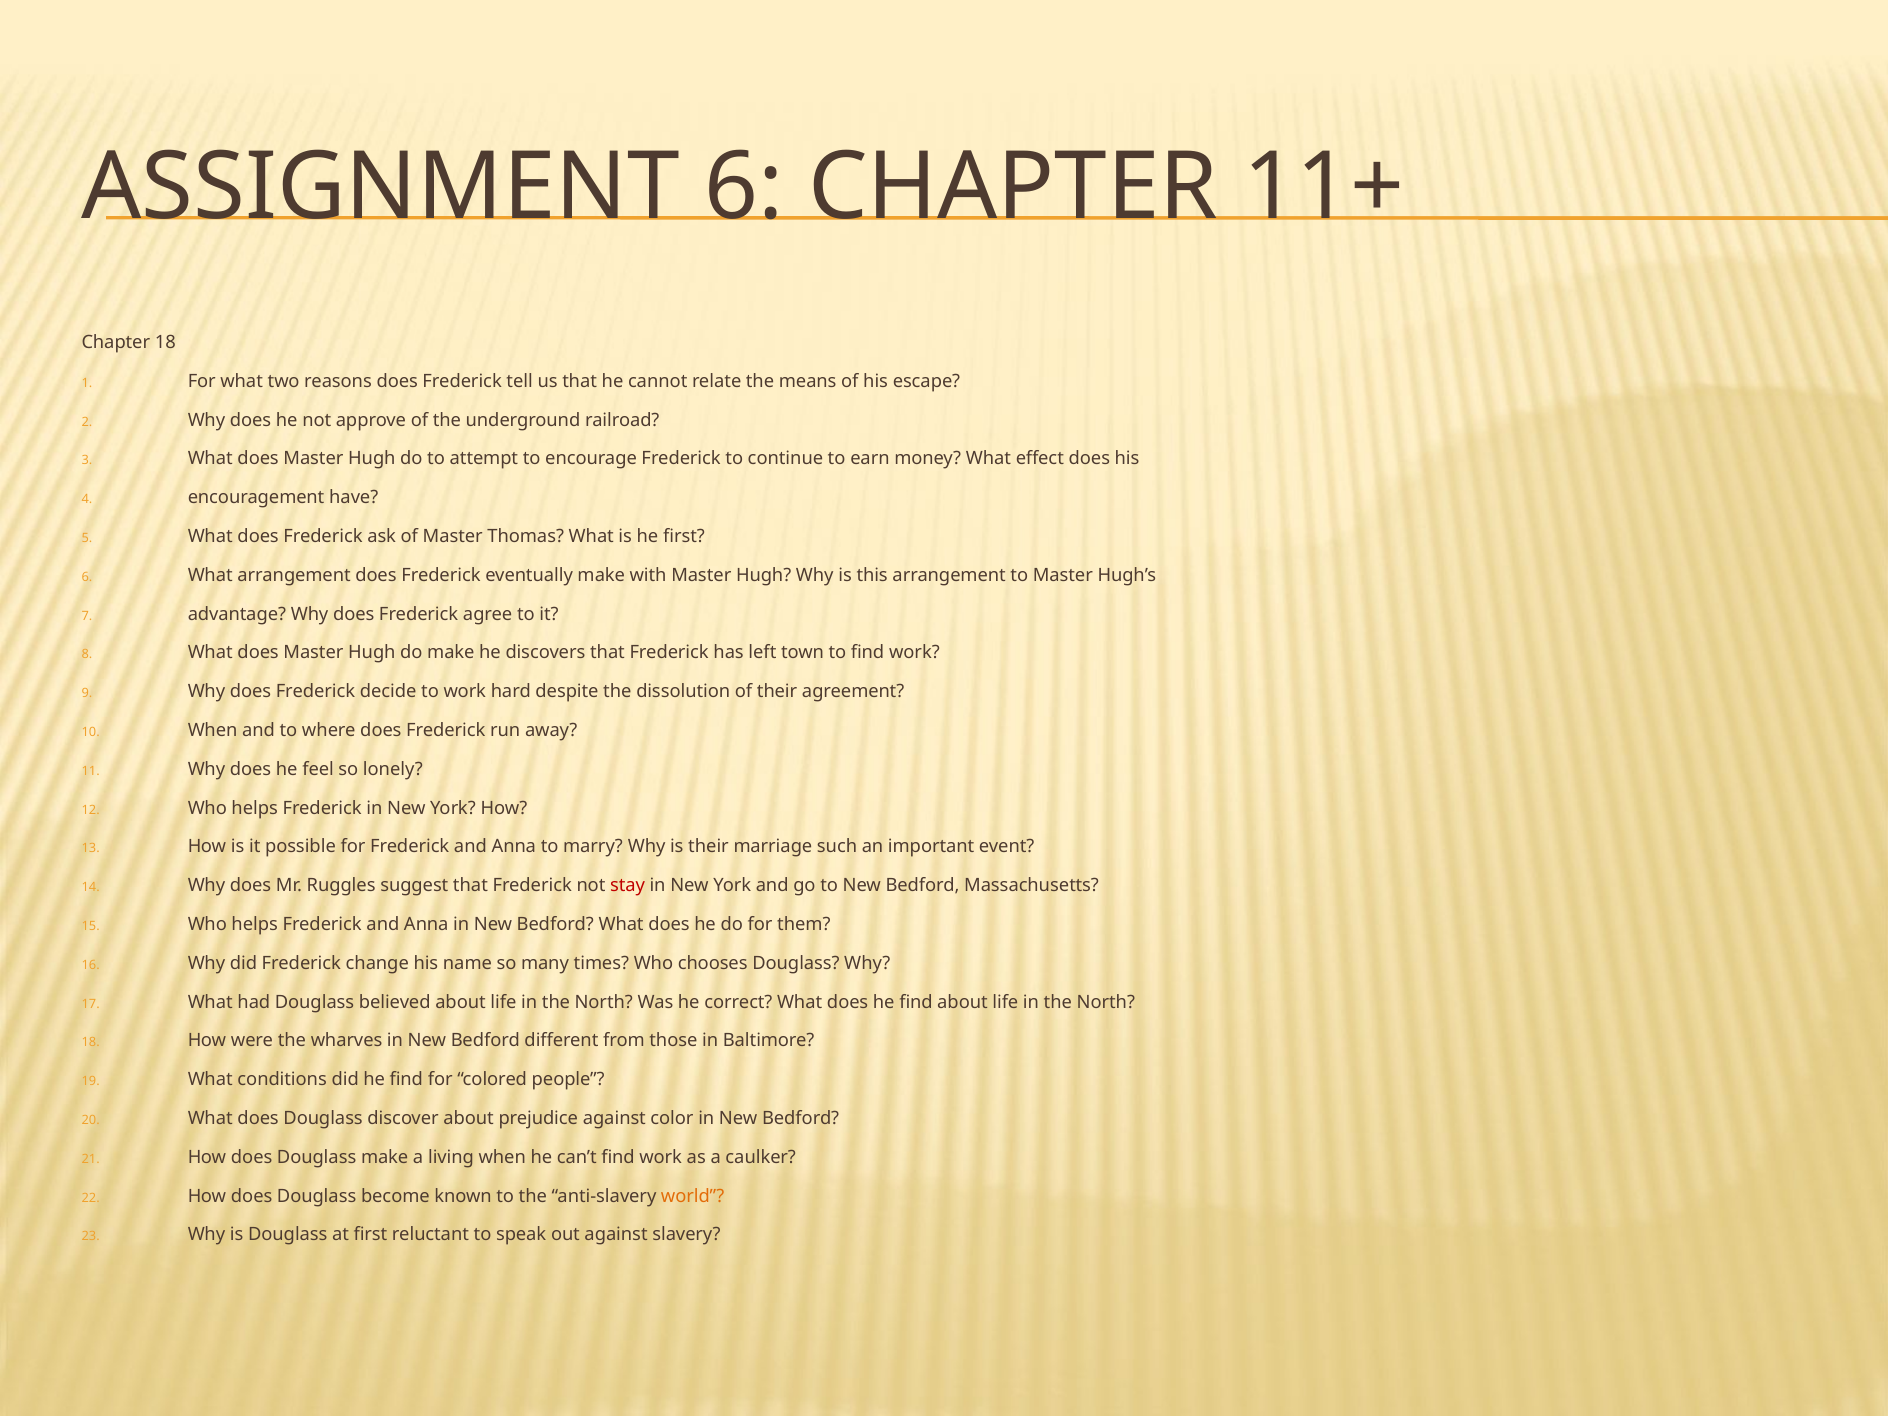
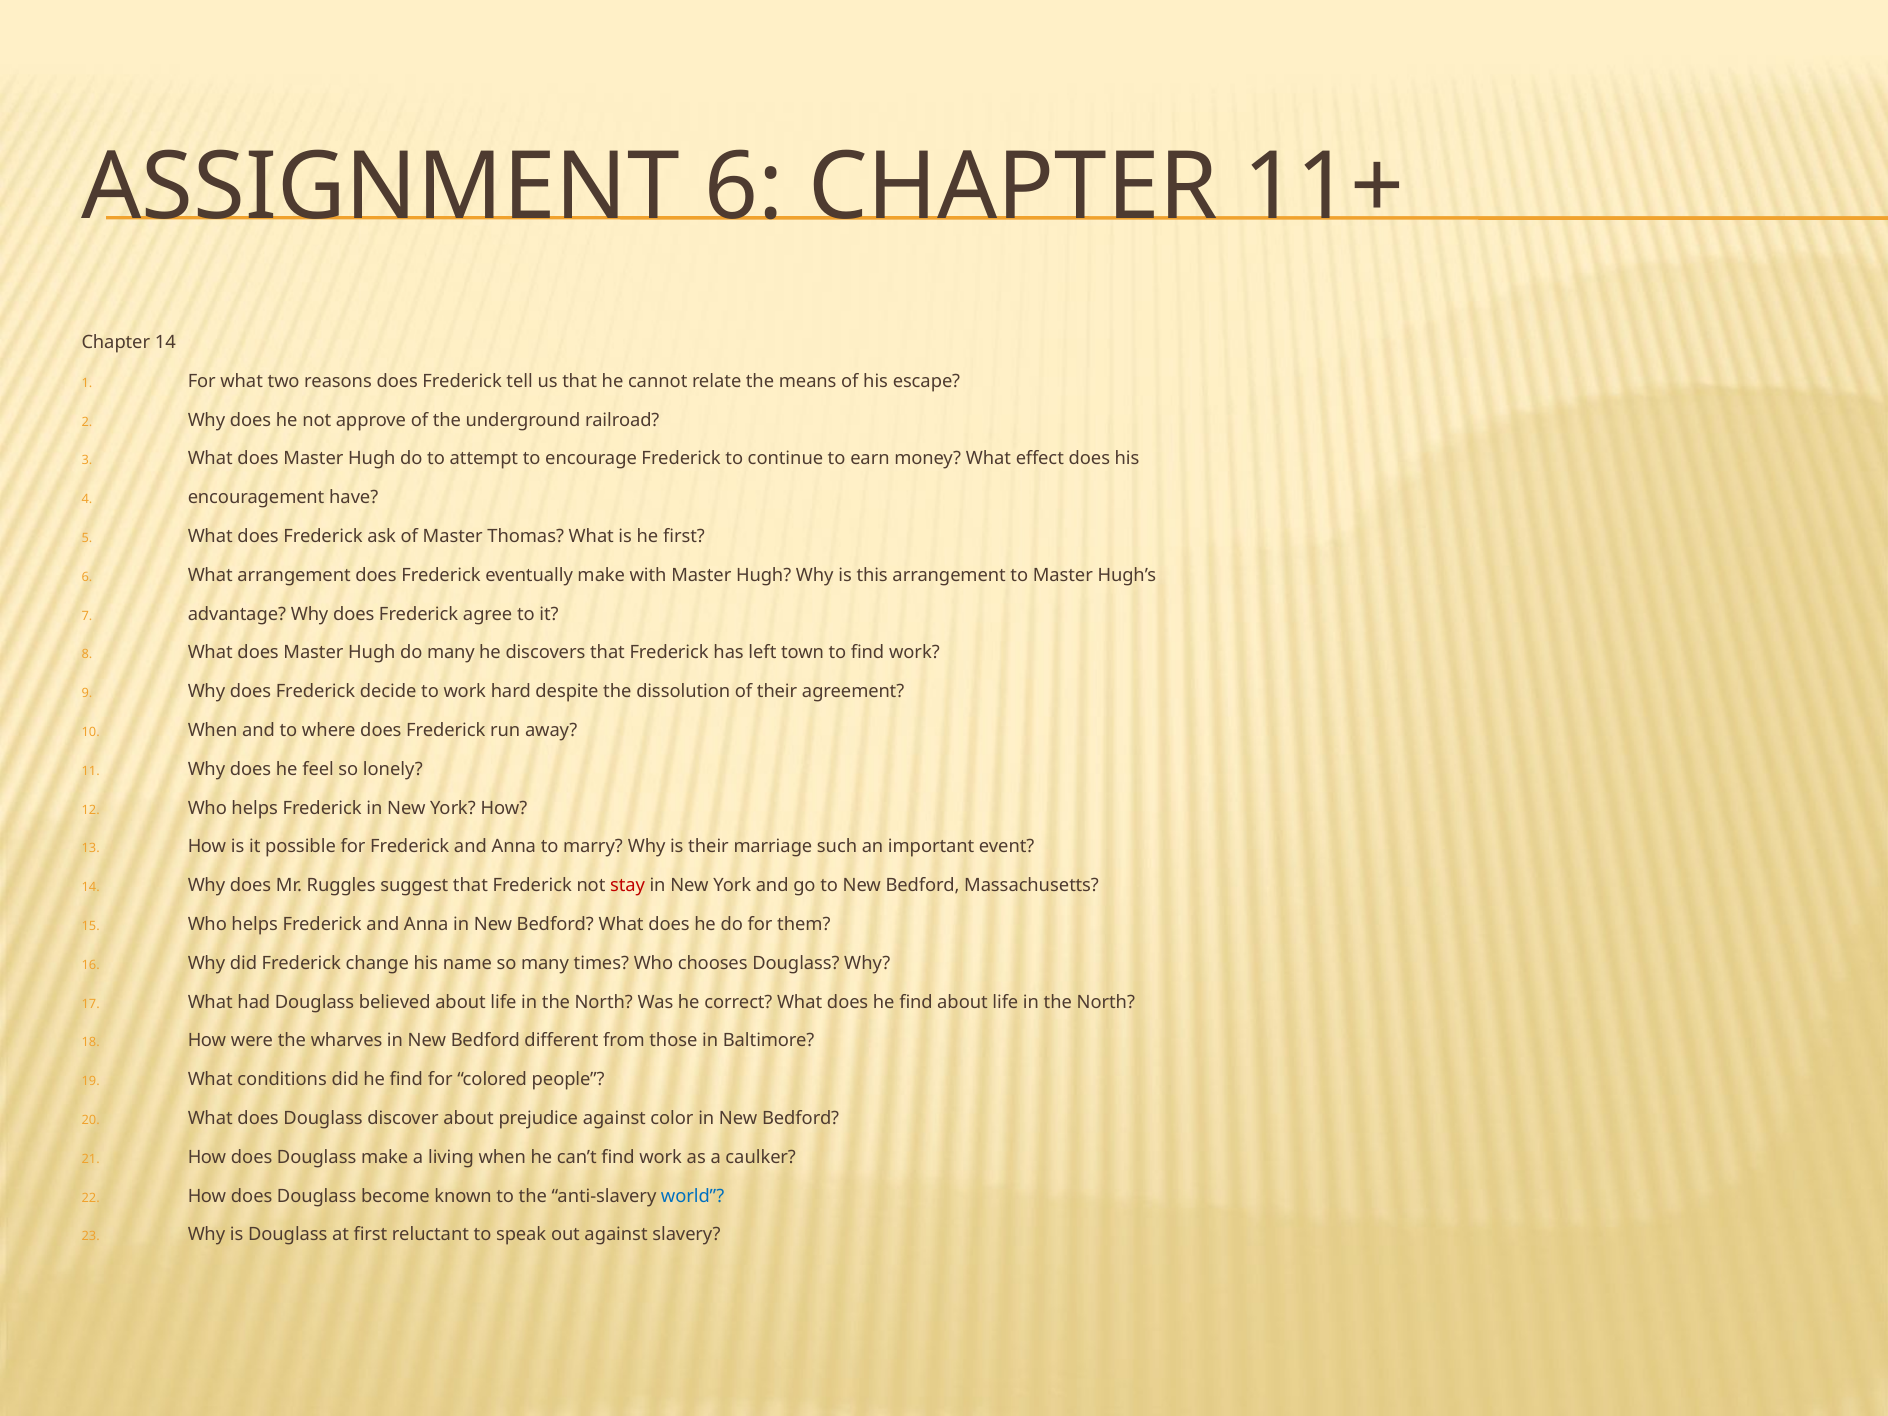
Chapter 18: 18 -> 14
do make: make -> many
world colour: orange -> blue
